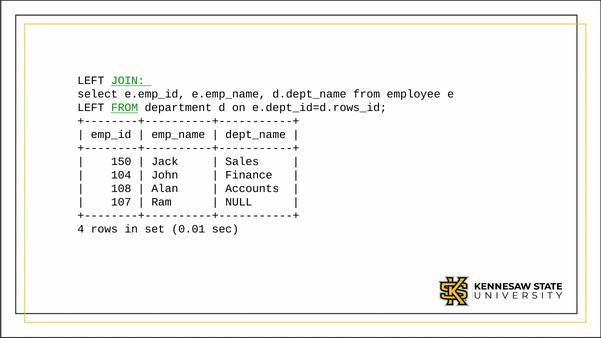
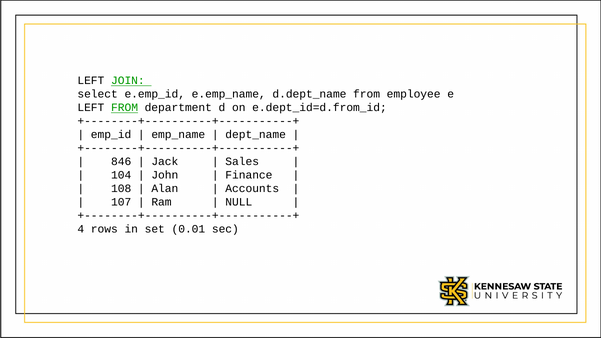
e.dept_id=d.rows_id: e.dept_id=d.rows_id -> e.dept_id=d.from_id
150: 150 -> 846
